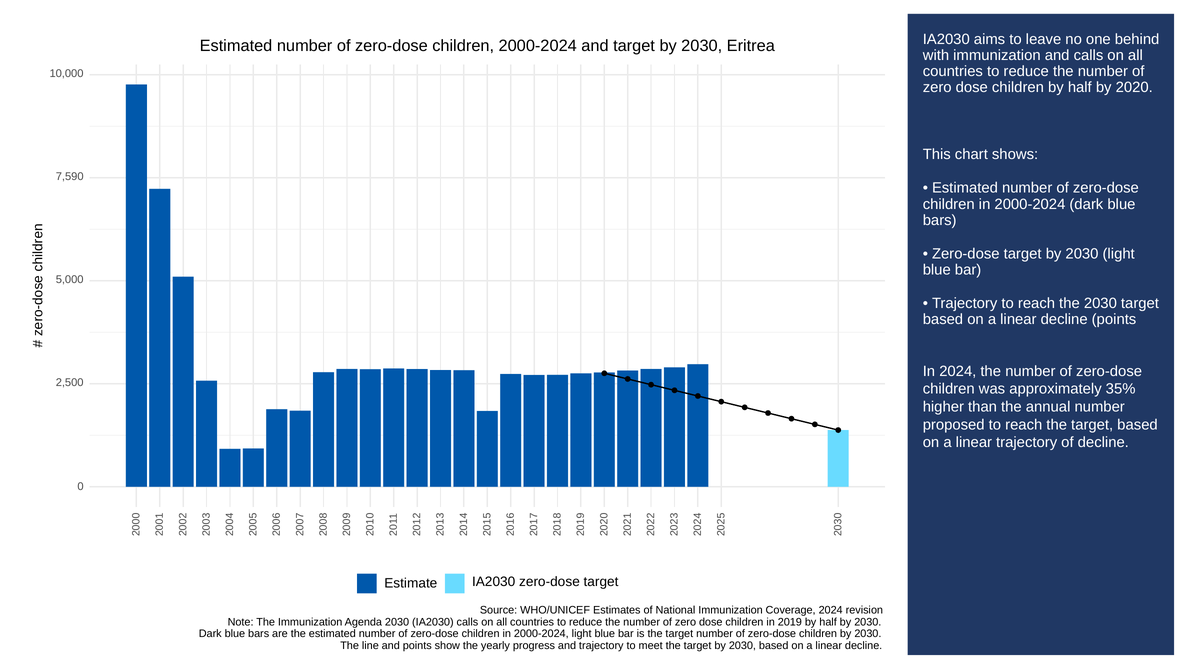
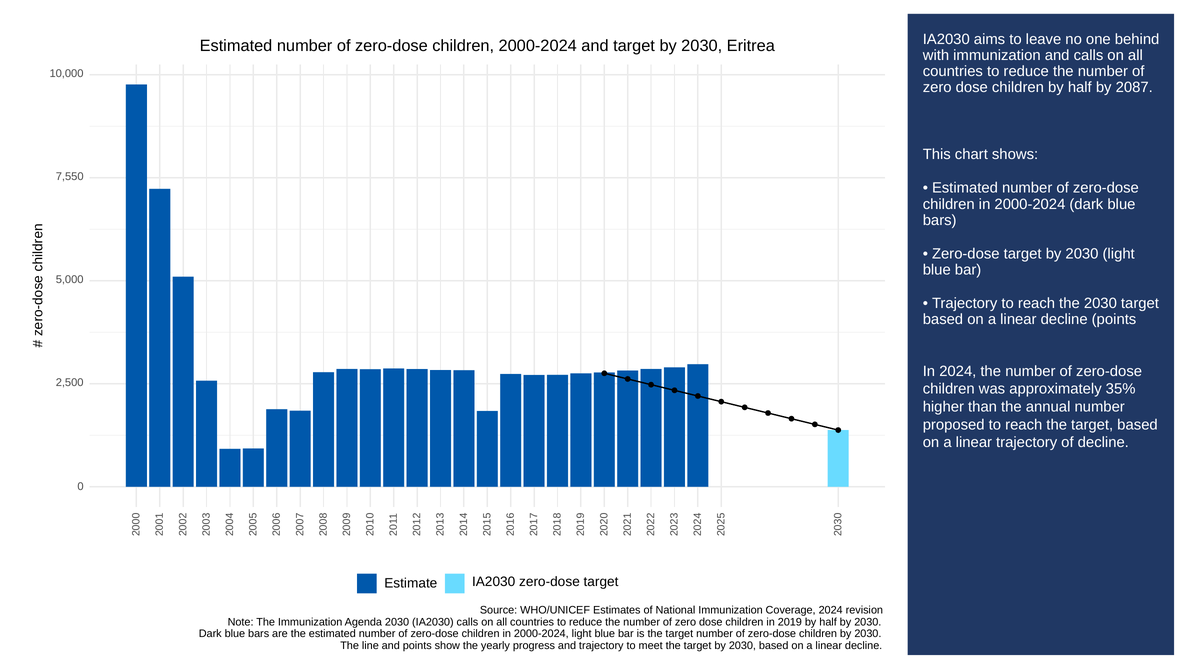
2020: 2020 -> 2087
7,590: 7,590 -> 7,550
